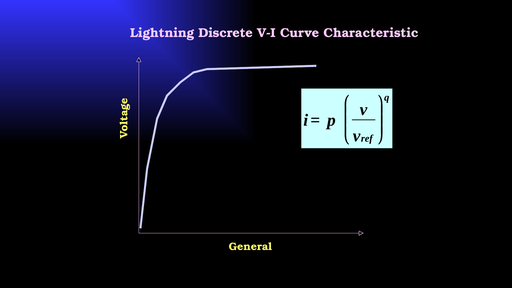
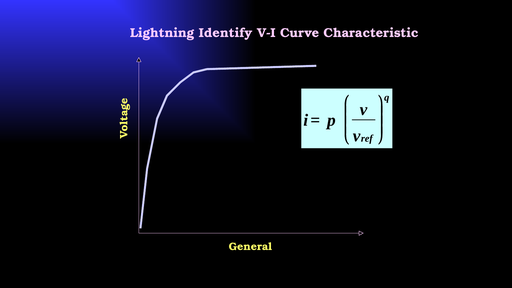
Discrete: Discrete -> Identify
